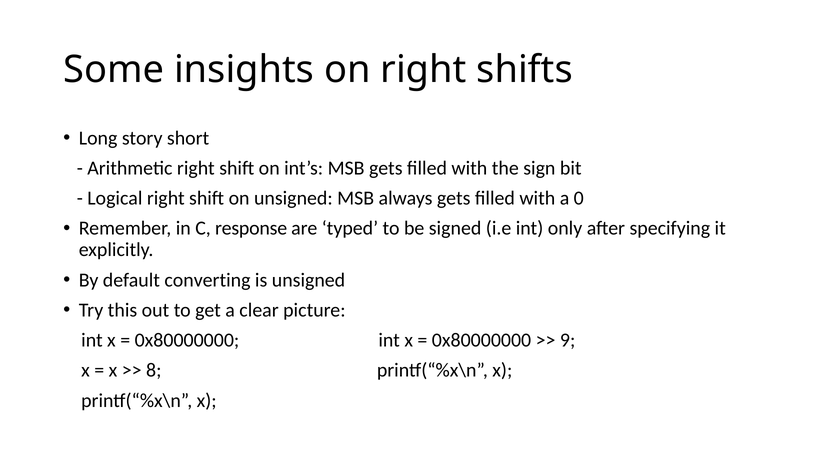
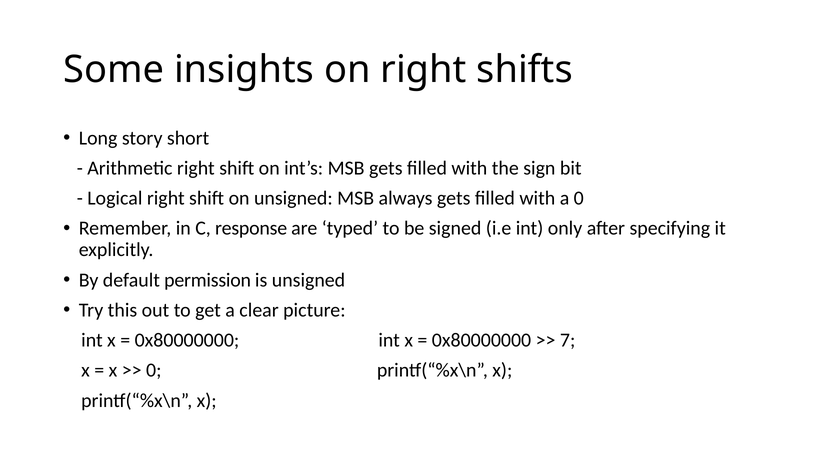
converting: converting -> permission
9: 9 -> 7
8 at (154, 370): 8 -> 0
